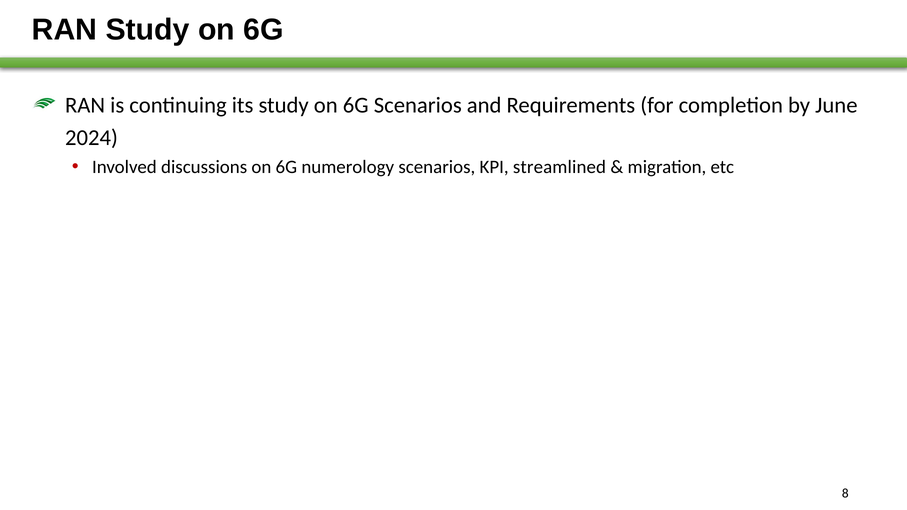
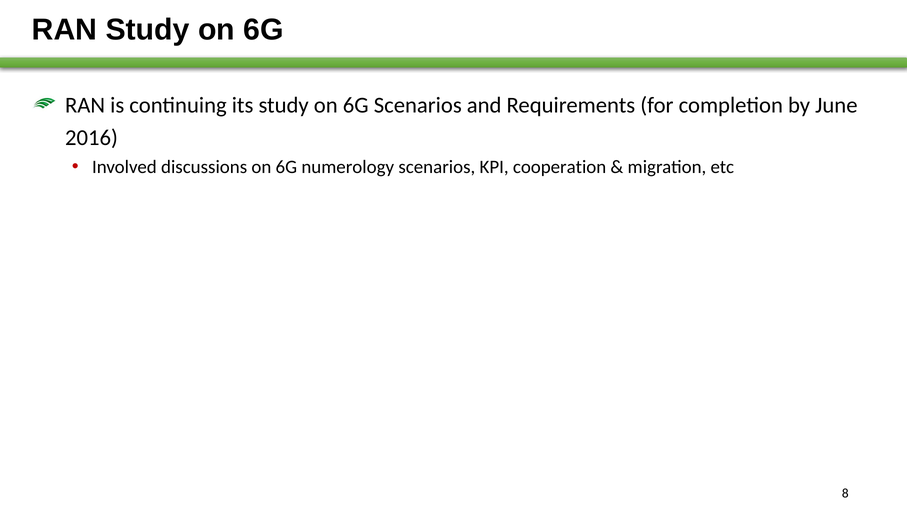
2024: 2024 -> 2016
streamlined: streamlined -> cooperation
